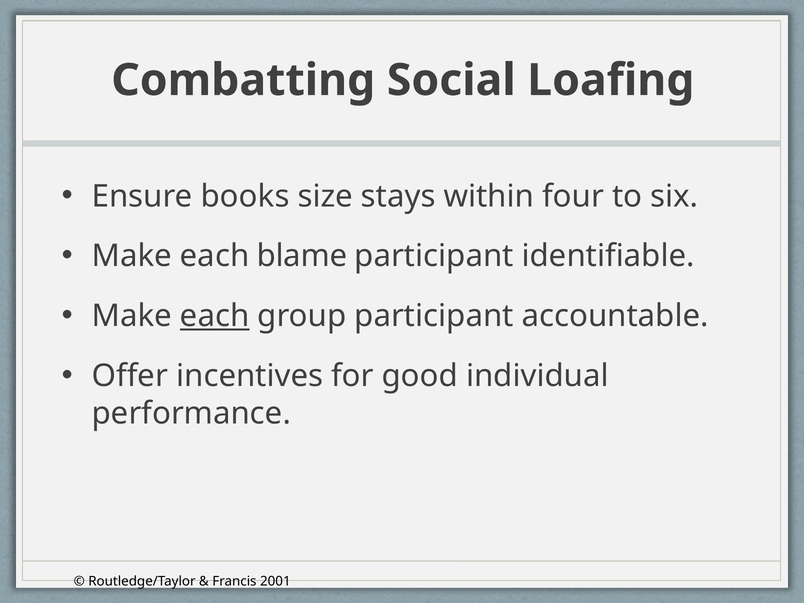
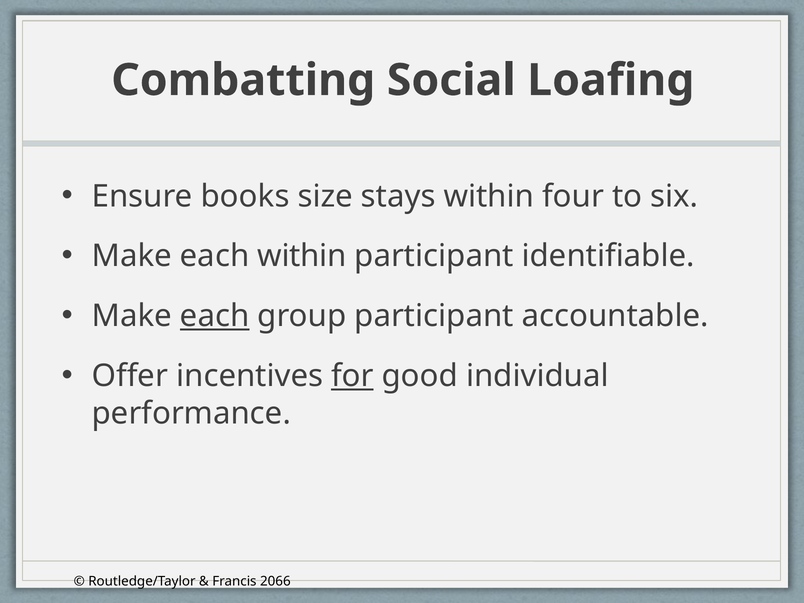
each blame: blame -> within
for underline: none -> present
2001: 2001 -> 2066
